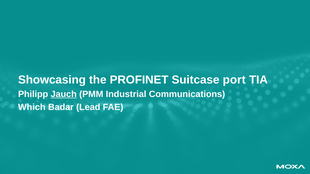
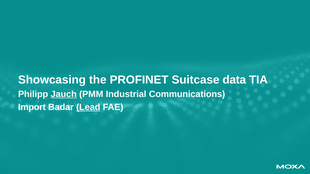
port: port -> data
Which: Which -> Import
Lead underline: none -> present
